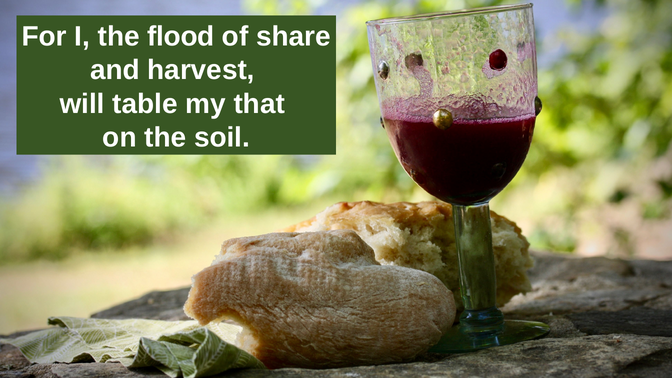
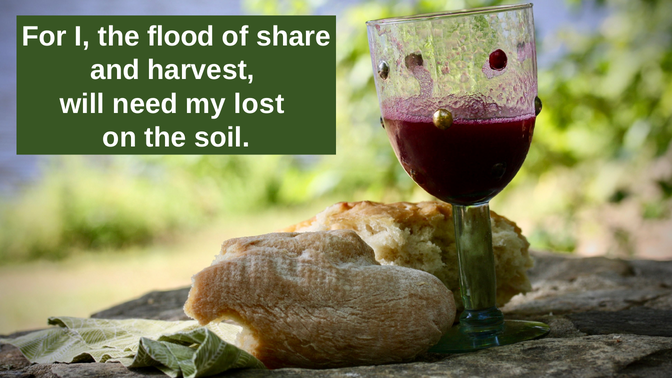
table: table -> need
that: that -> lost
